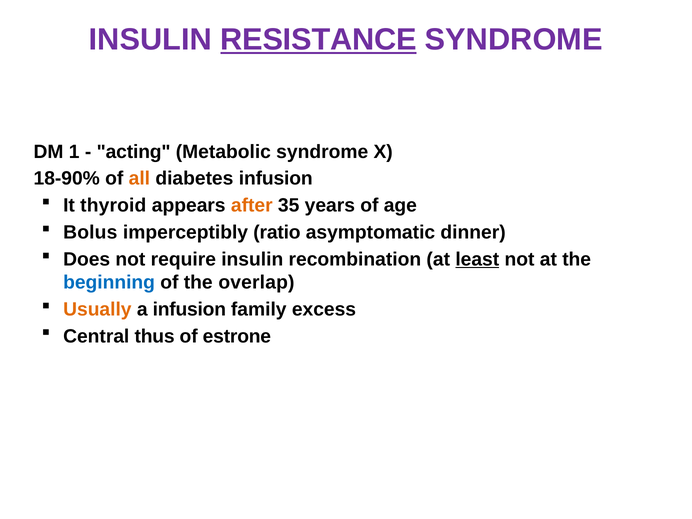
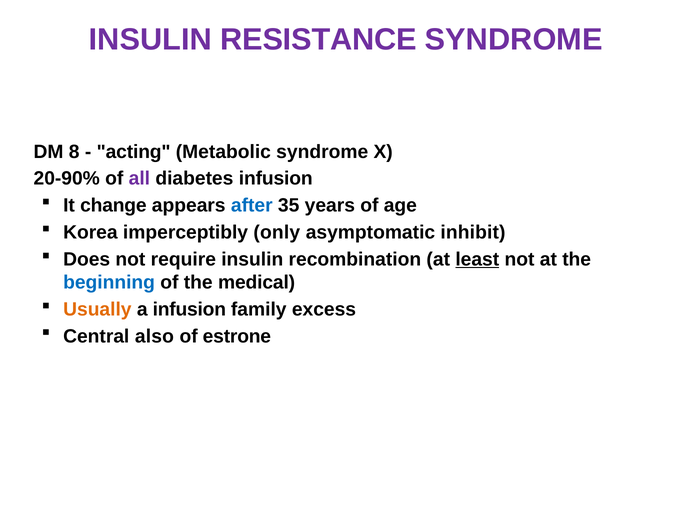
RESISTANCE underline: present -> none
1: 1 -> 8
18-90%: 18-90% -> 20-90%
all colour: orange -> purple
thyroid: thyroid -> change
after colour: orange -> blue
Bolus: Bolus -> Korea
ratio: ratio -> only
dinner: dinner -> inhibit
overlap: overlap -> medical
thus: thus -> also
